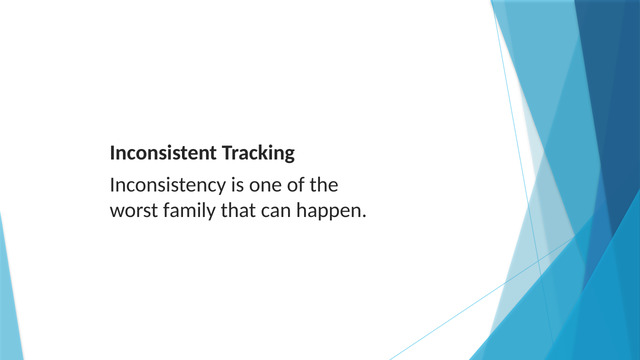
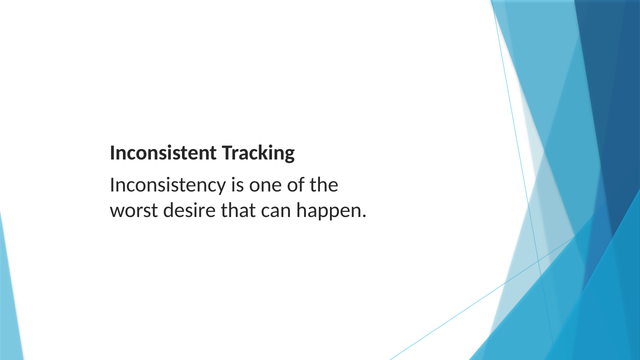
family: family -> desire
